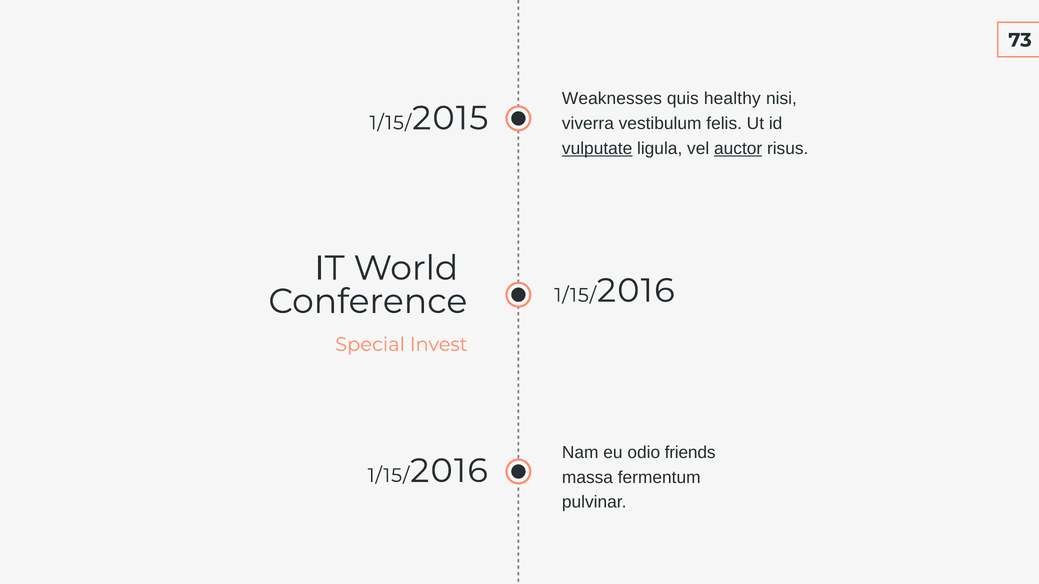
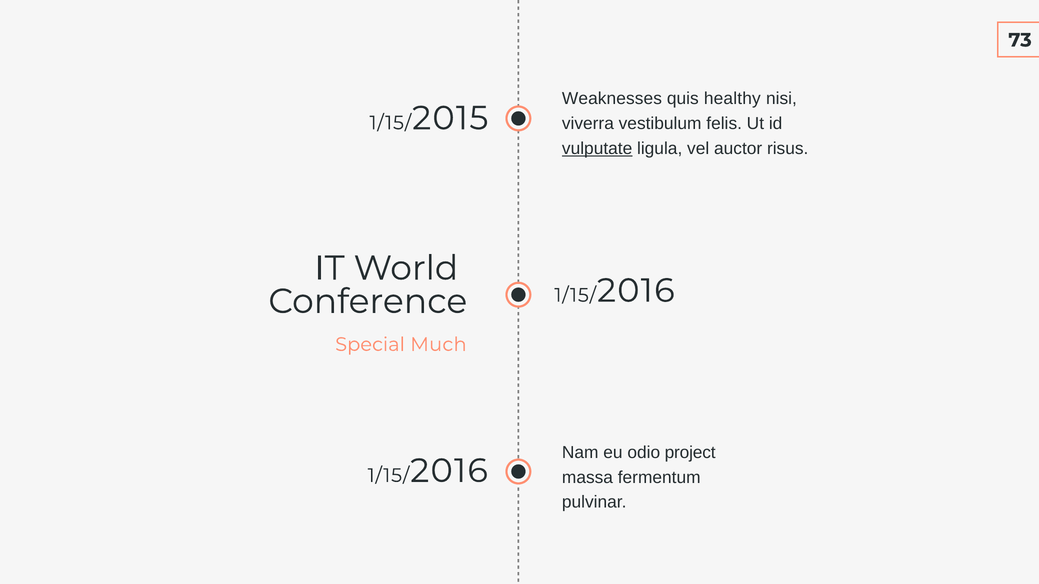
auctor underline: present -> none
Invest: Invest -> Much
friends: friends -> project
